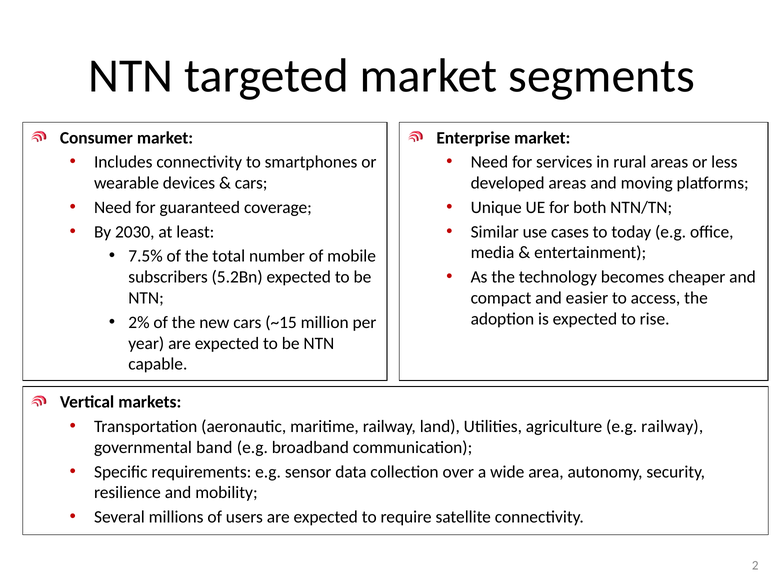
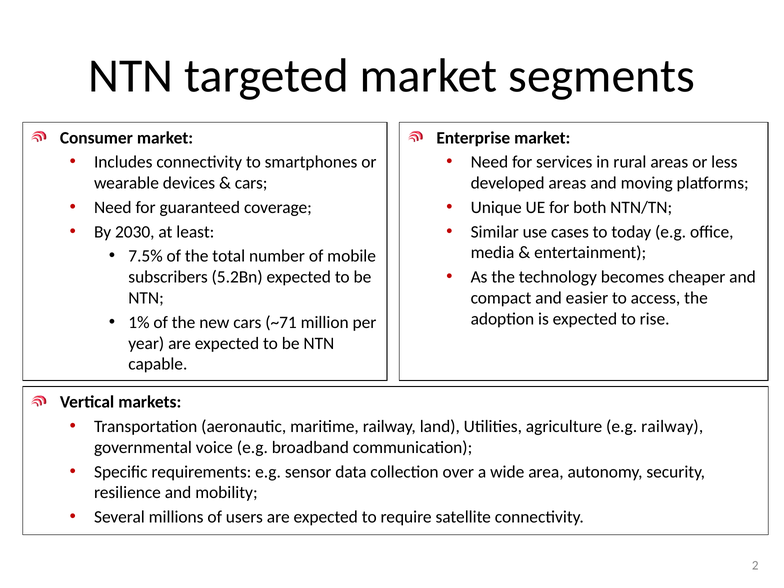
2%: 2% -> 1%
~15: ~15 -> ~71
band: band -> voice
